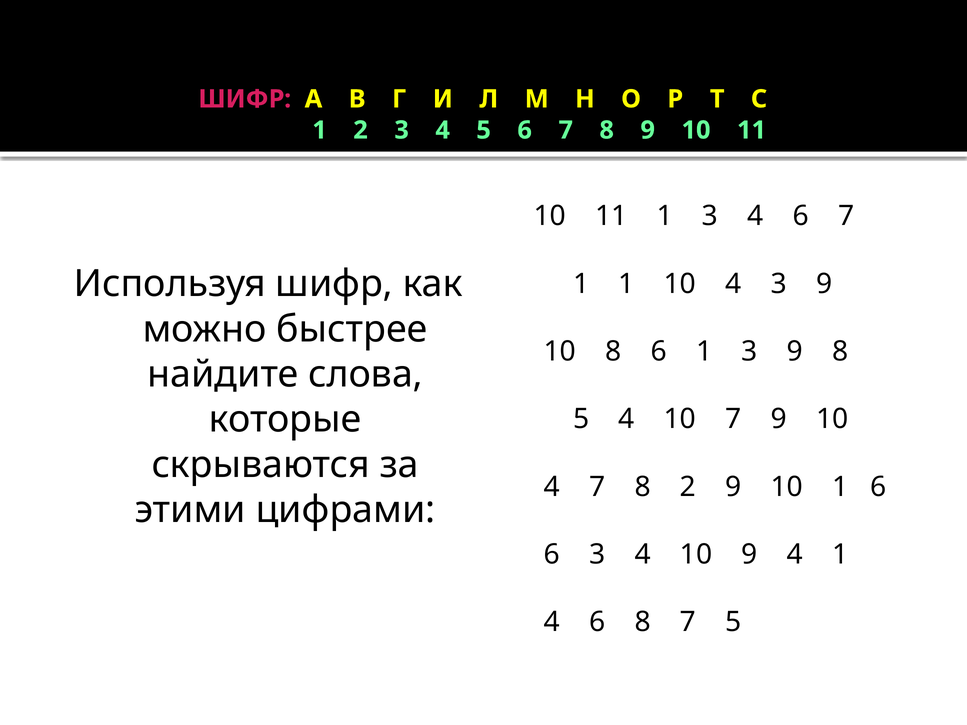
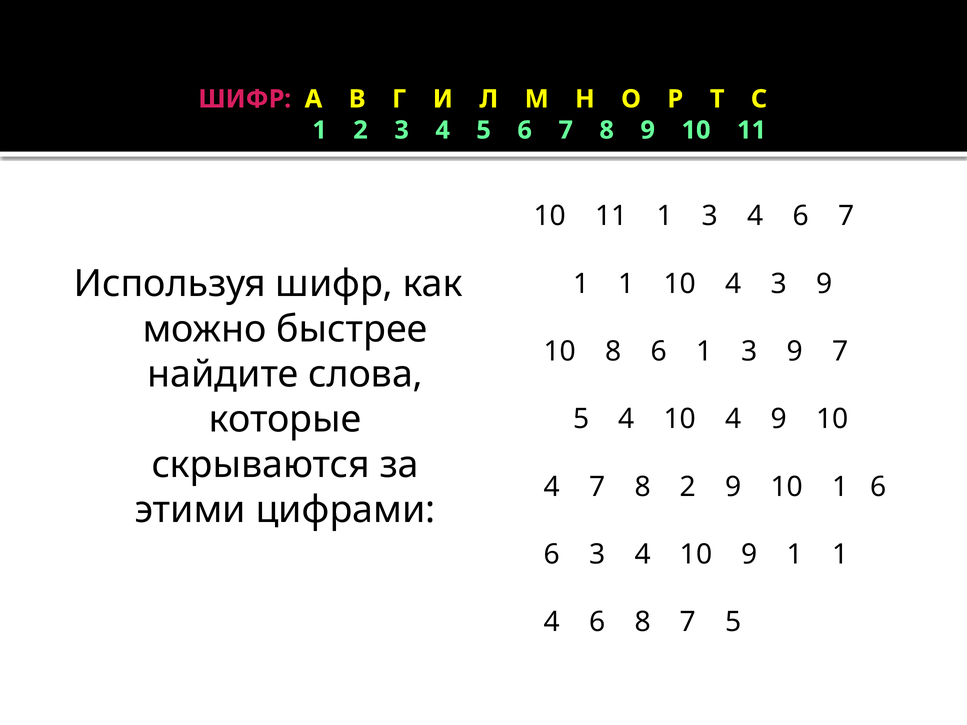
9 8: 8 -> 7
4 10 7: 7 -> 4
9 4: 4 -> 1
